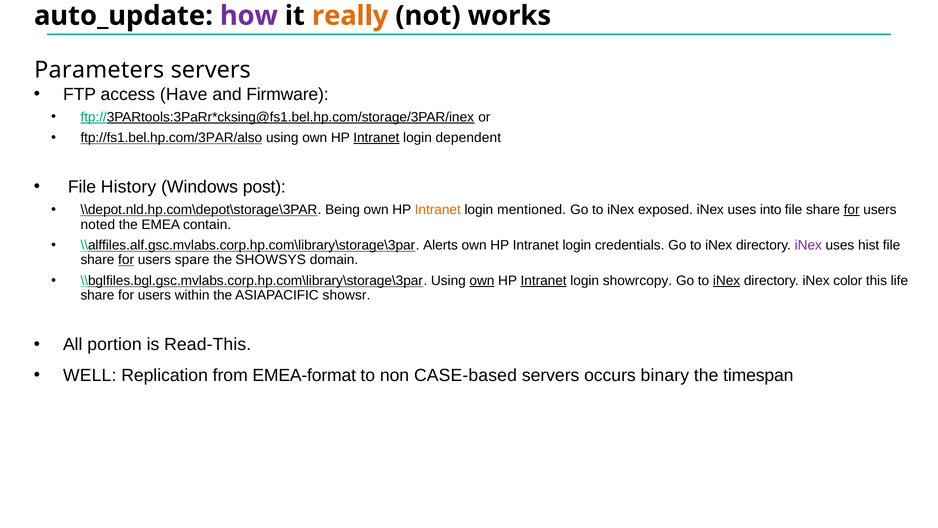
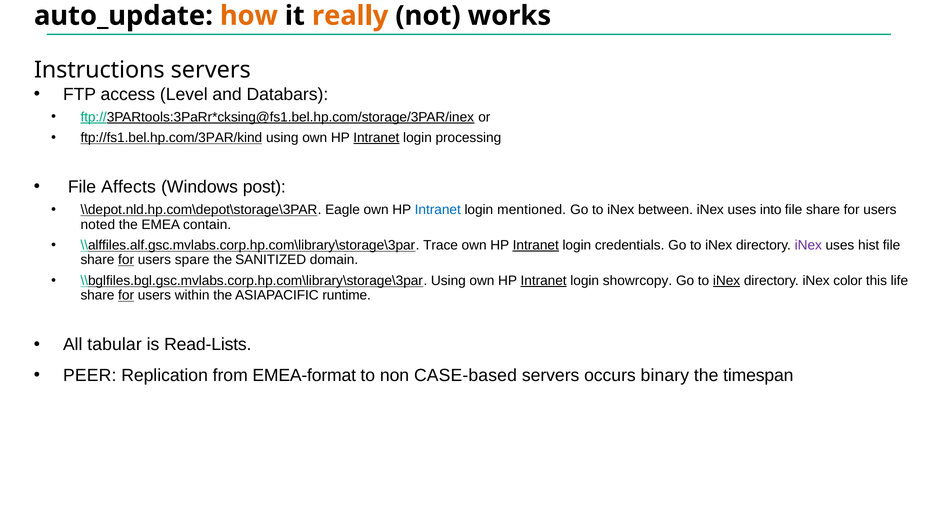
how colour: purple -> orange
Parameters: Parameters -> Instructions
Have: Have -> Level
Firmware: Firmware -> Databars
ftp://fs1.bel.hp.com/3PAR/also: ftp://fs1.bel.hp.com/3PAR/also -> ftp://fs1.bel.hp.com/3PAR/kind
dependent: dependent -> processing
History: History -> Affects
Being: Being -> Eagle
Intranet at (438, 210) colour: orange -> blue
exposed: exposed -> between
for at (852, 210) underline: present -> none
Alerts: Alerts -> Trace
Intranet at (536, 245) underline: none -> present
SHOWSYS: SHOWSYS -> SANITIZED
own at (482, 280) underline: present -> none
for at (126, 295) underline: none -> present
showsr: showsr -> runtime
portion: portion -> tabular
Read-This: Read-This -> Read-Lists
WELL: WELL -> PEER
